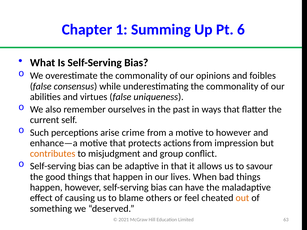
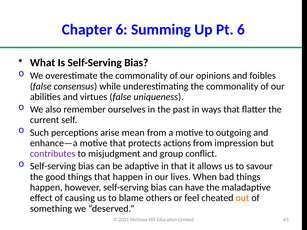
Chapter 1: 1 -> 6
crime: crime -> mean
to however: however -> outgoing
contributes colour: orange -> purple
